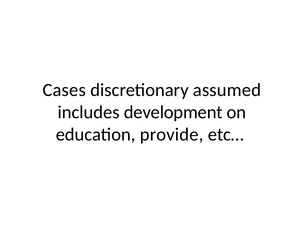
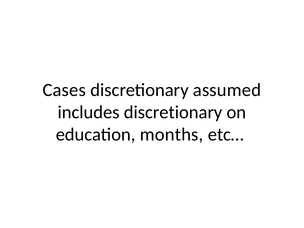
includes development: development -> discretionary
provide: provide -> months
